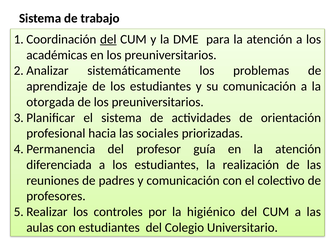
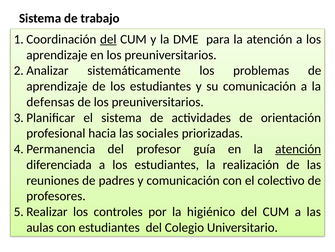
académicas at (57, 55): académicas -> aprendizaje
otorgada: otorgada -> defensas
atención at (298, 149) underline: none -> present
